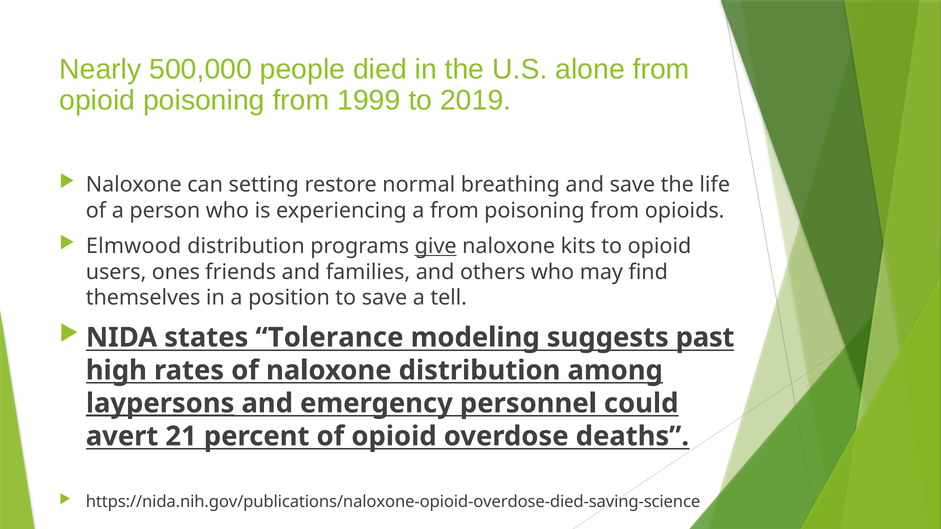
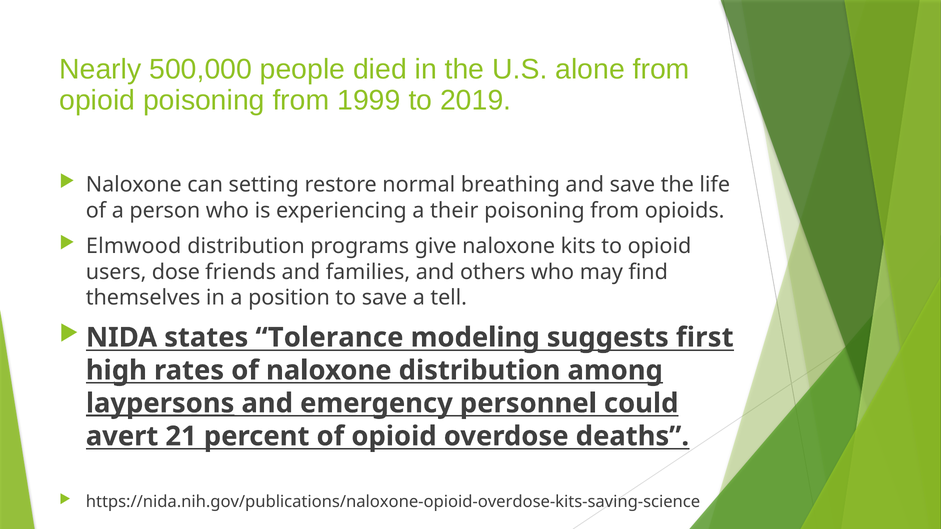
a from: from -> their
give underline: present -> none
ones: ones -> dose
past: past -> first
https://nida.nih.gov/publications/naloxone-opioid-overdose-died-saving-science: https://nida.nih.gov/publications/naloxone-opioid-overdose-died-saving-science -> https://nida.nih.gov/publications/naloxone-opioid-overdose-kits-saving-science
